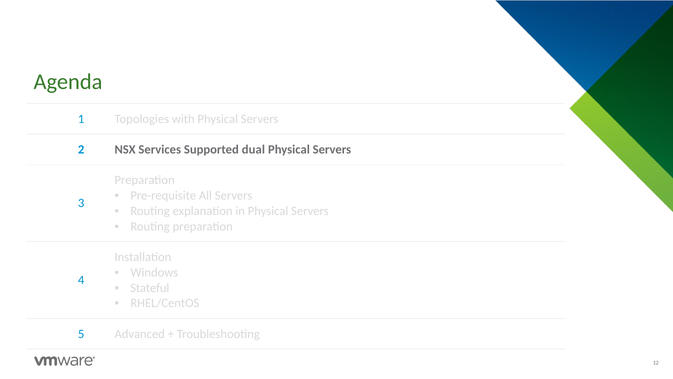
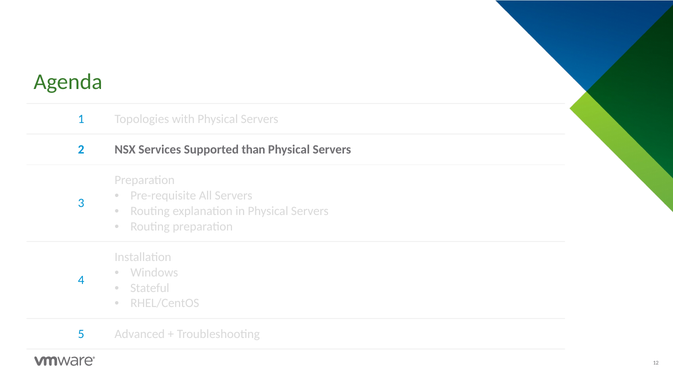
dual: dual -> than
